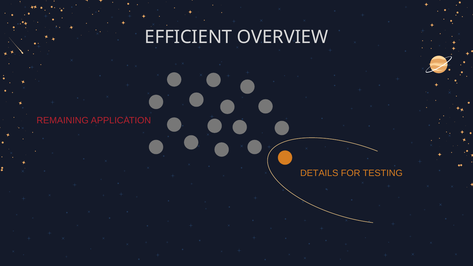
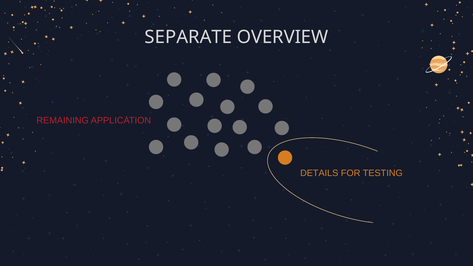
EFFICIENT: EFFICIENT -> SEPARATE
